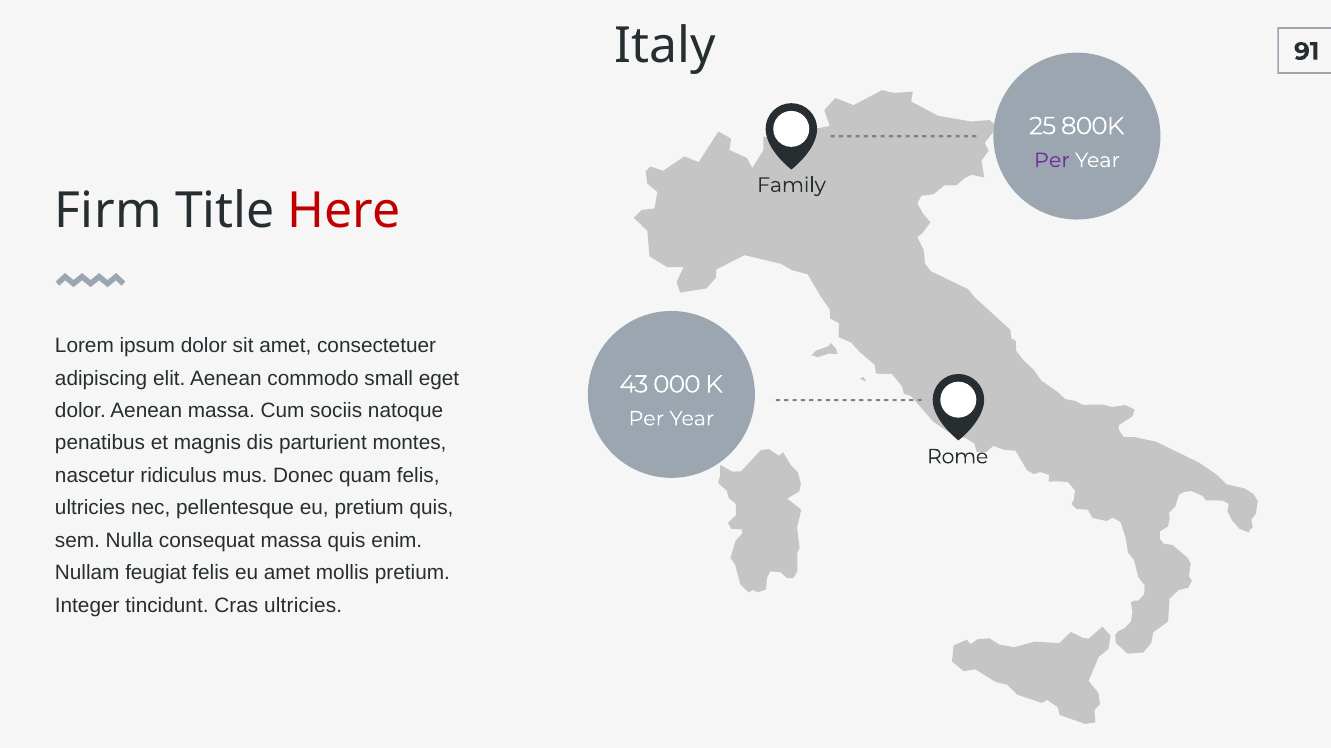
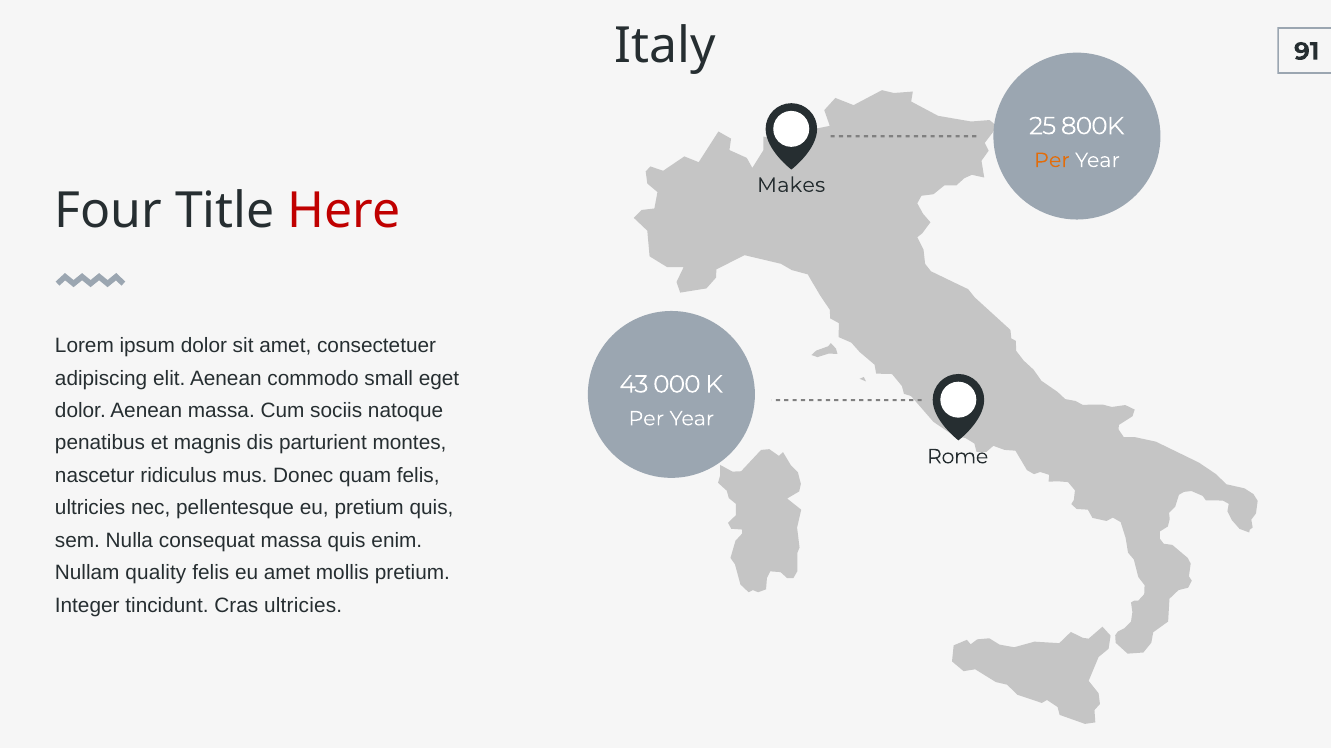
Per at (1052, 160) colour: purple -> orange
Family: Family -> Makes
Firm: Firm -> Four
feugiat: feugiat -> quality
